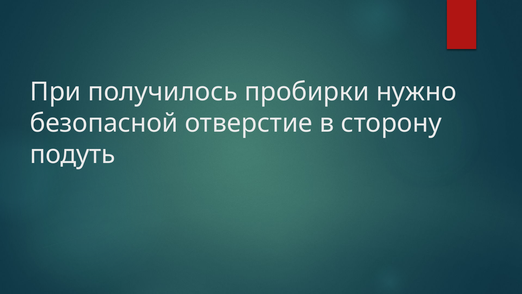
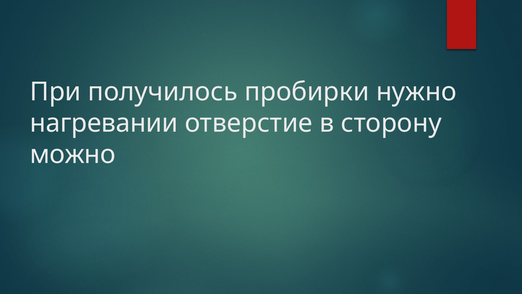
безопасной: безопасной -> нагревании
подуть: подуть -> можно
